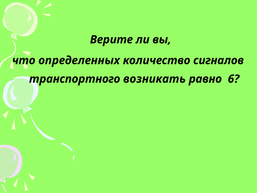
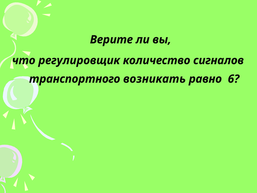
определенных: определенных -> регулировщик
